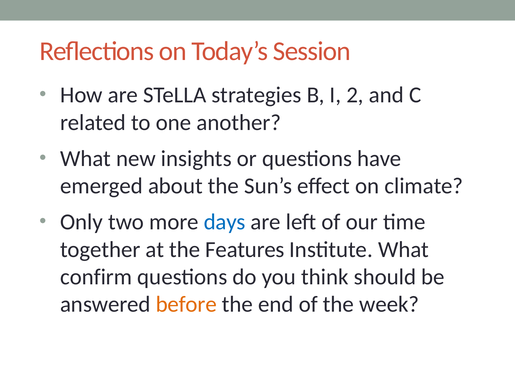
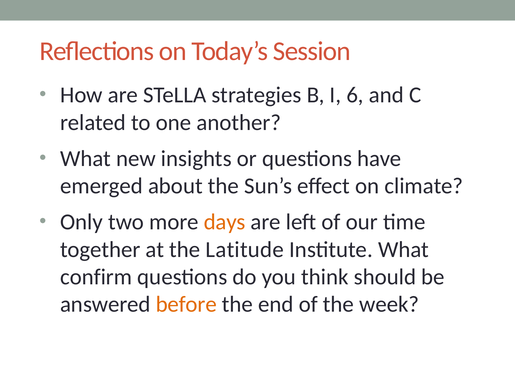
2: 2 -> 6
days colour: blue -> orange
Features: Features -> Latitude
